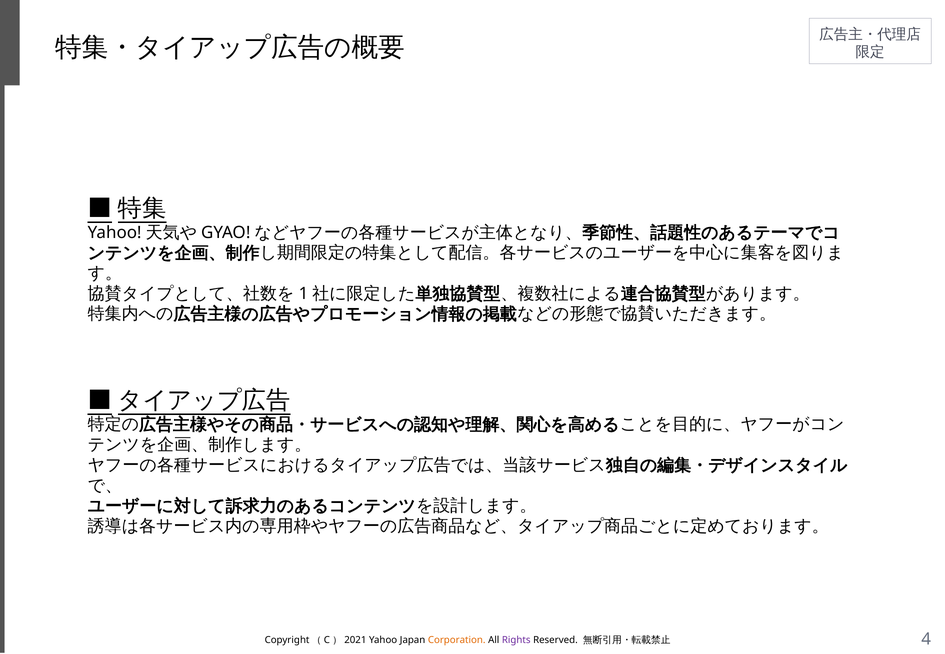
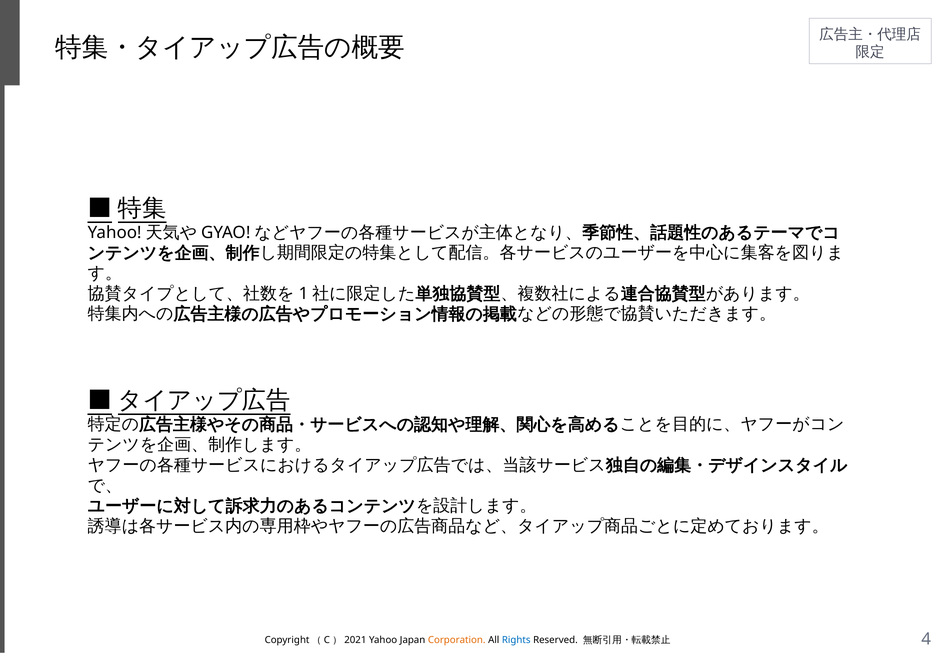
Rights colour: purple -> blue
